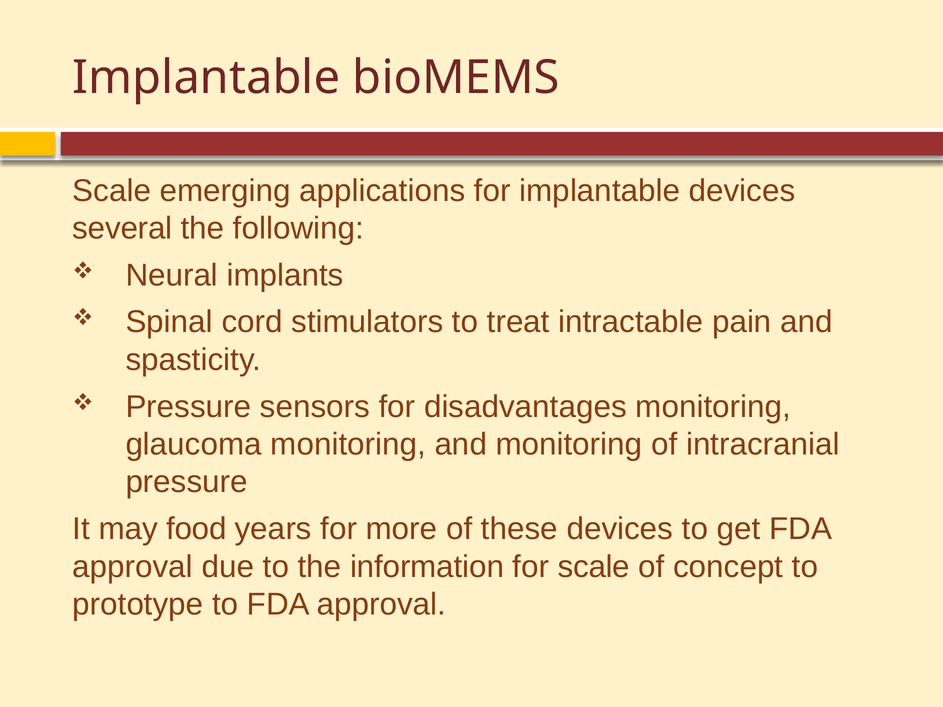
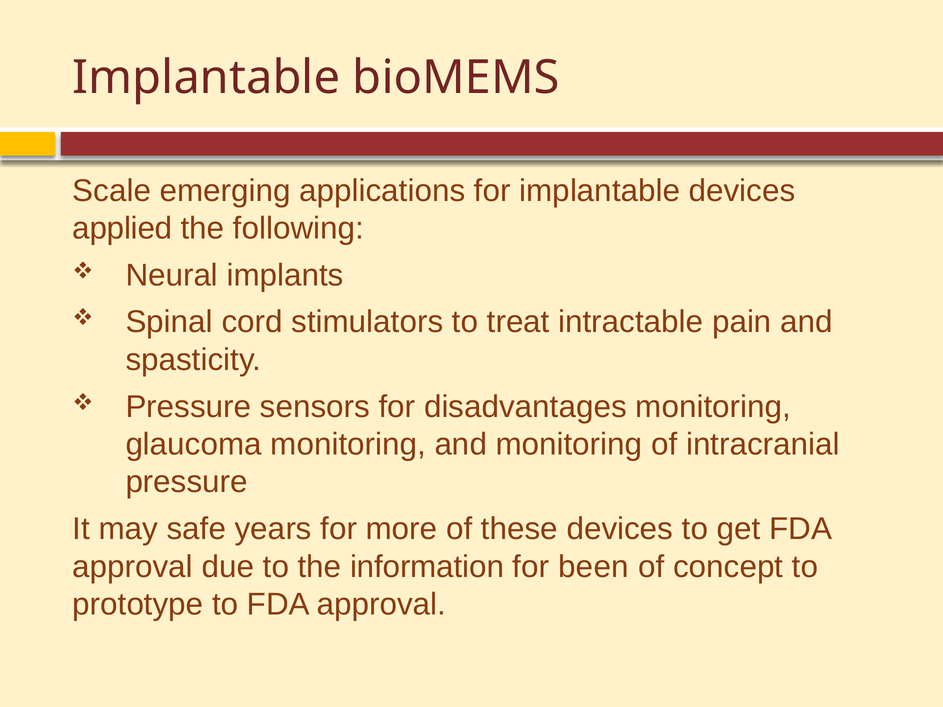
several: several -> applied
food: food -> safe
for scale: scale -> been
